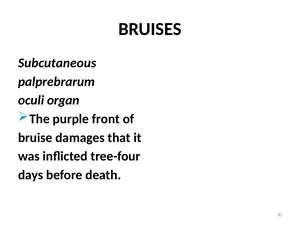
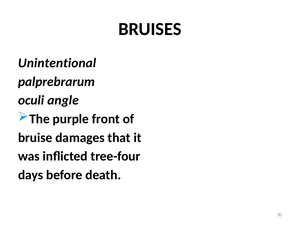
Subcutaneous: Subcutaneous -> Unintentional
organ: organ -> angle
